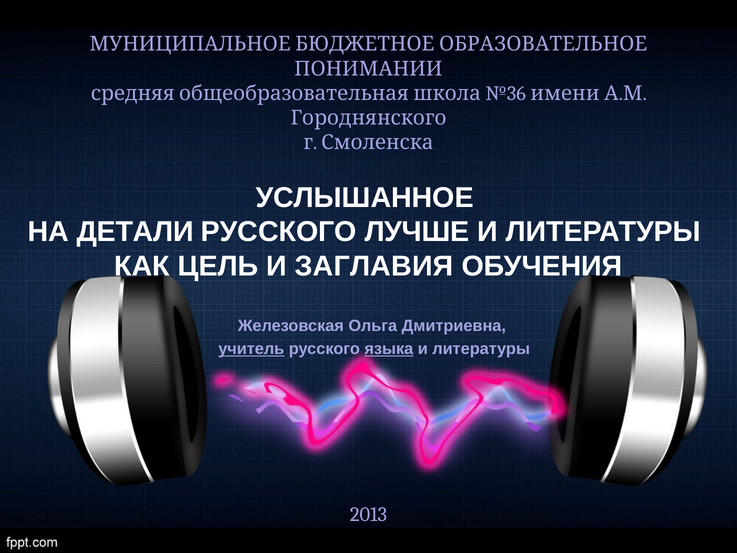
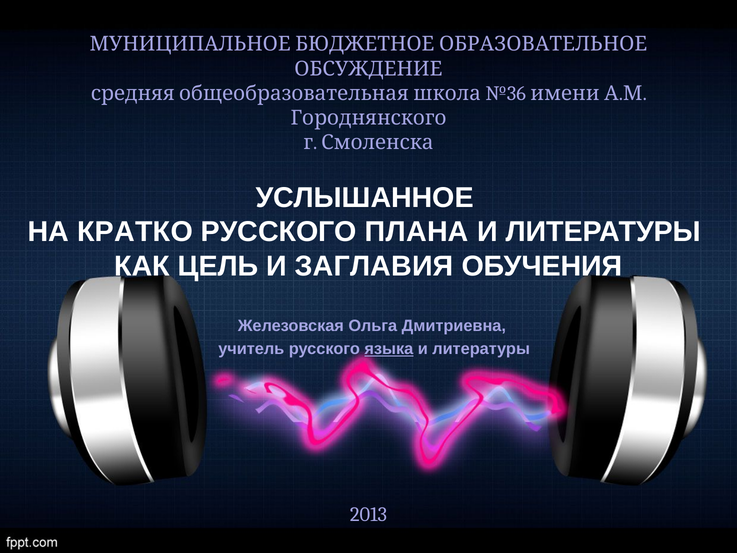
ПОНИМАНИИ: ПОНИМАНИИ -> ОБСУЖДЕНИЕ
ДЕТАЛИ: ДЕТАЛИ -> КРАТКО
ЛУЧШЕ: ЛУЧШЕ -> ПЛАНА
учитель underline: present -> none
